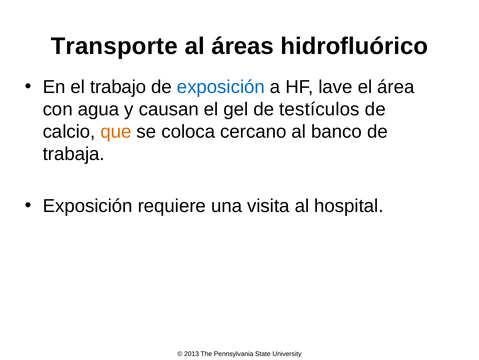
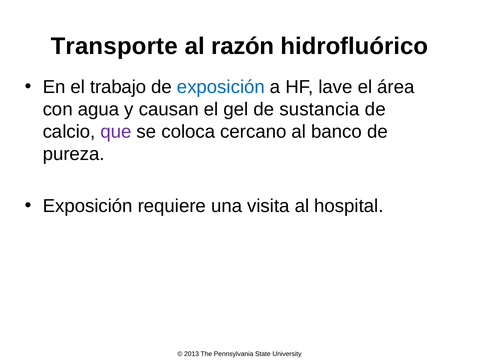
áreas: áreas -> razón
testículos: testículos -> sustancia
que colour: orange -> purple
trabaja: trabaja -> pureza
